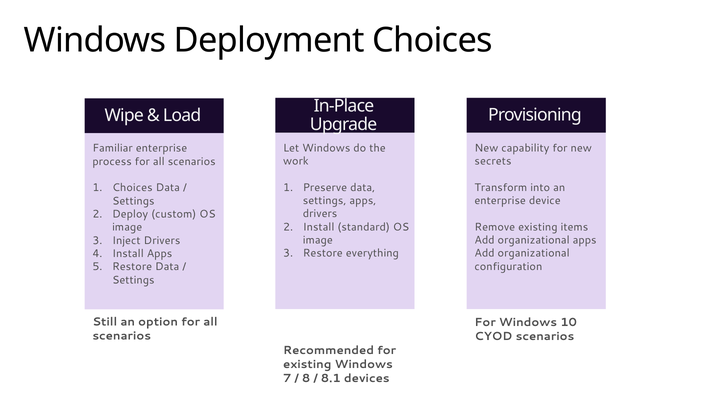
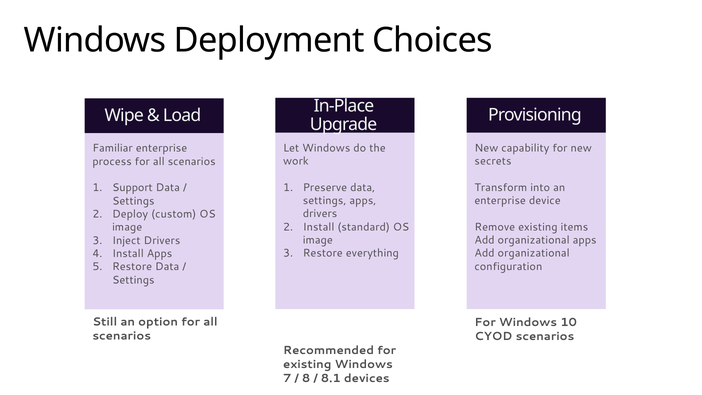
Choices at (132, 188): Choices -> Support
